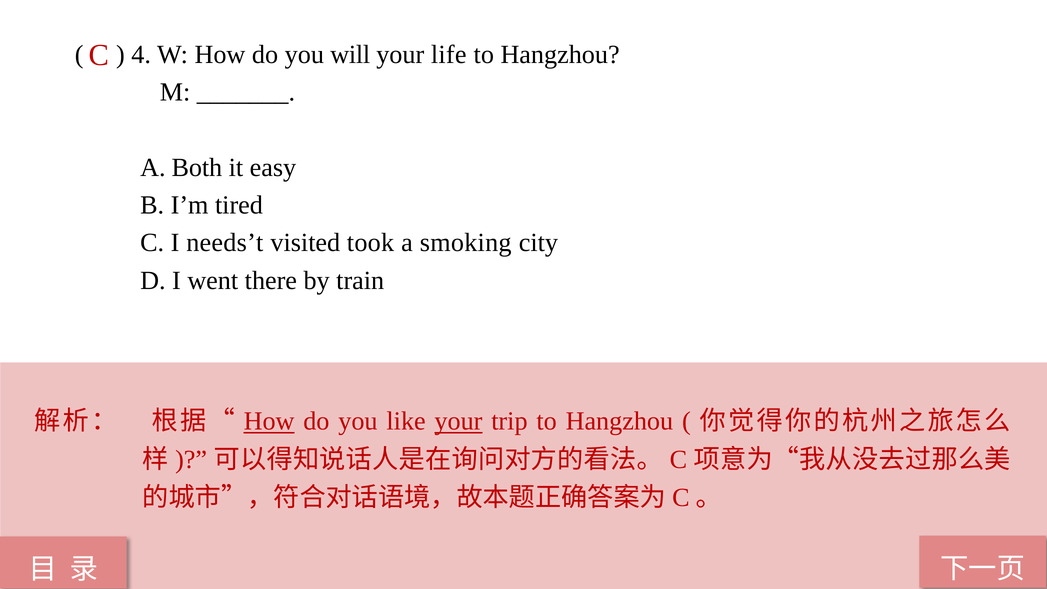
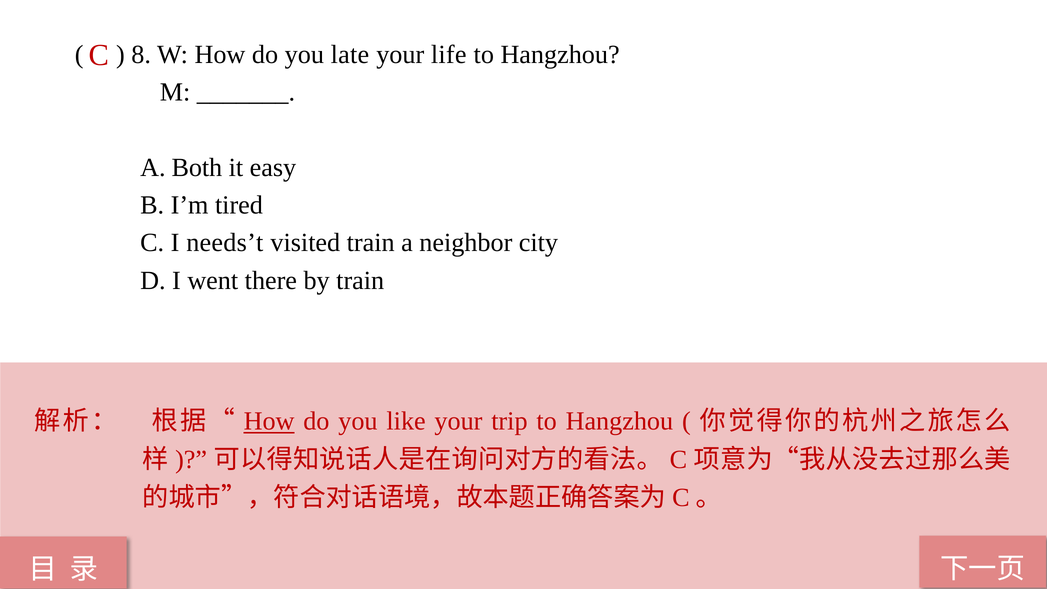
4: 4 -> 8
will: will -> late
visited took: took -> train
smoking: smoking -> neighbor
your at (458, 421) underline: present -> none
